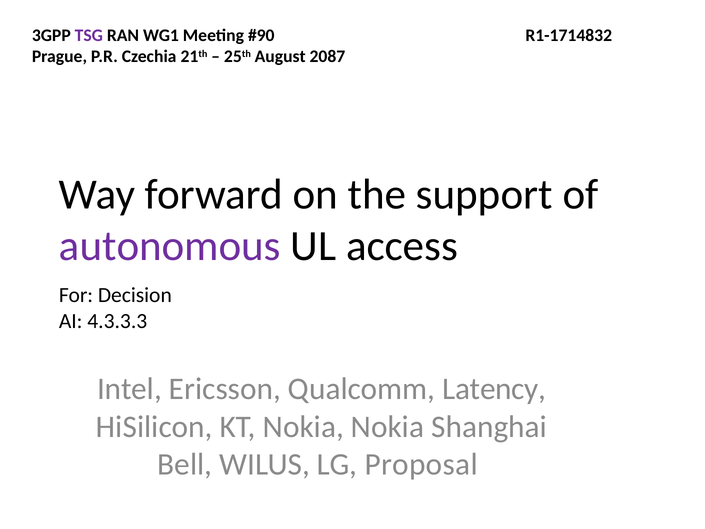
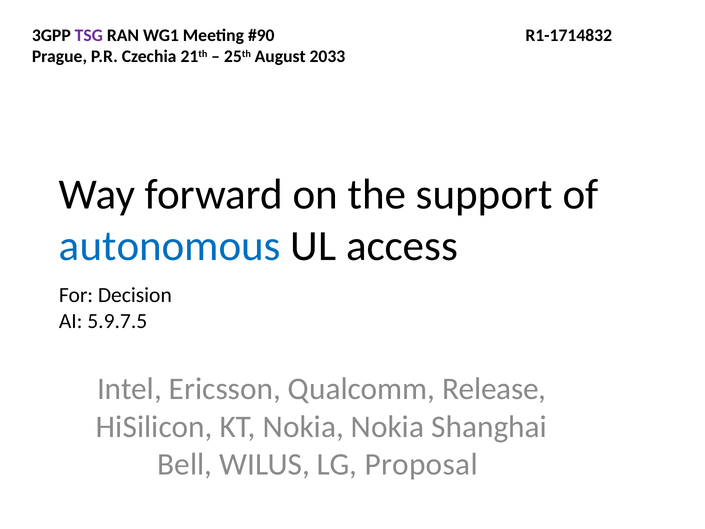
2087: 2087 -> 2033
autonomous colour: purple -> blue
4.3.3.3: 4.3.3.3 -> 5.9.7.5
Latency: Latency -> Release
